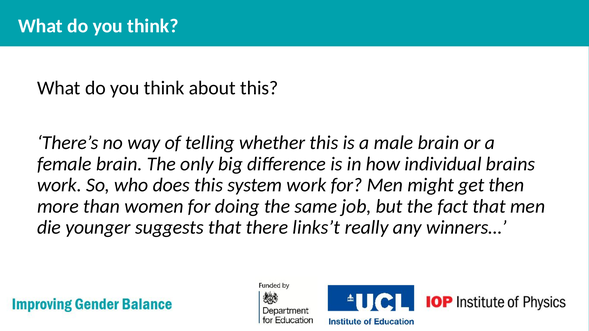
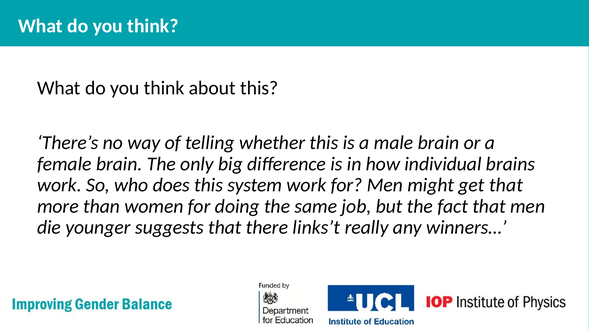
get then: then -> that
